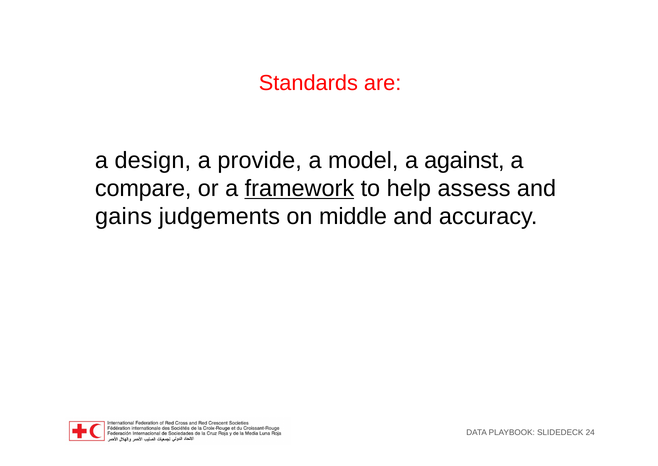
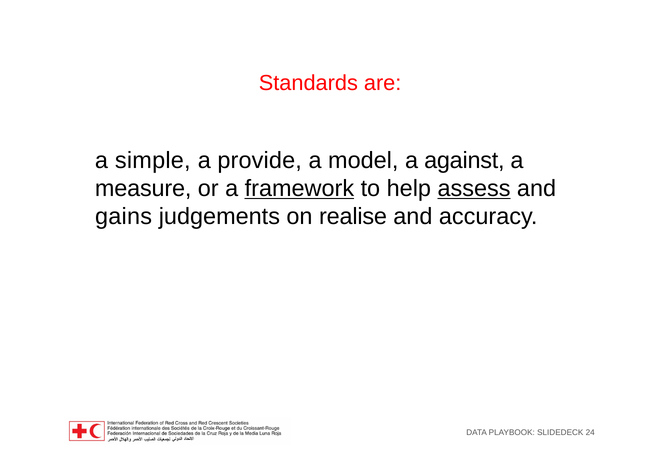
design: design -> simple
compare: compare -> measure
assess underline: none -> present
middle: middle -> realise
